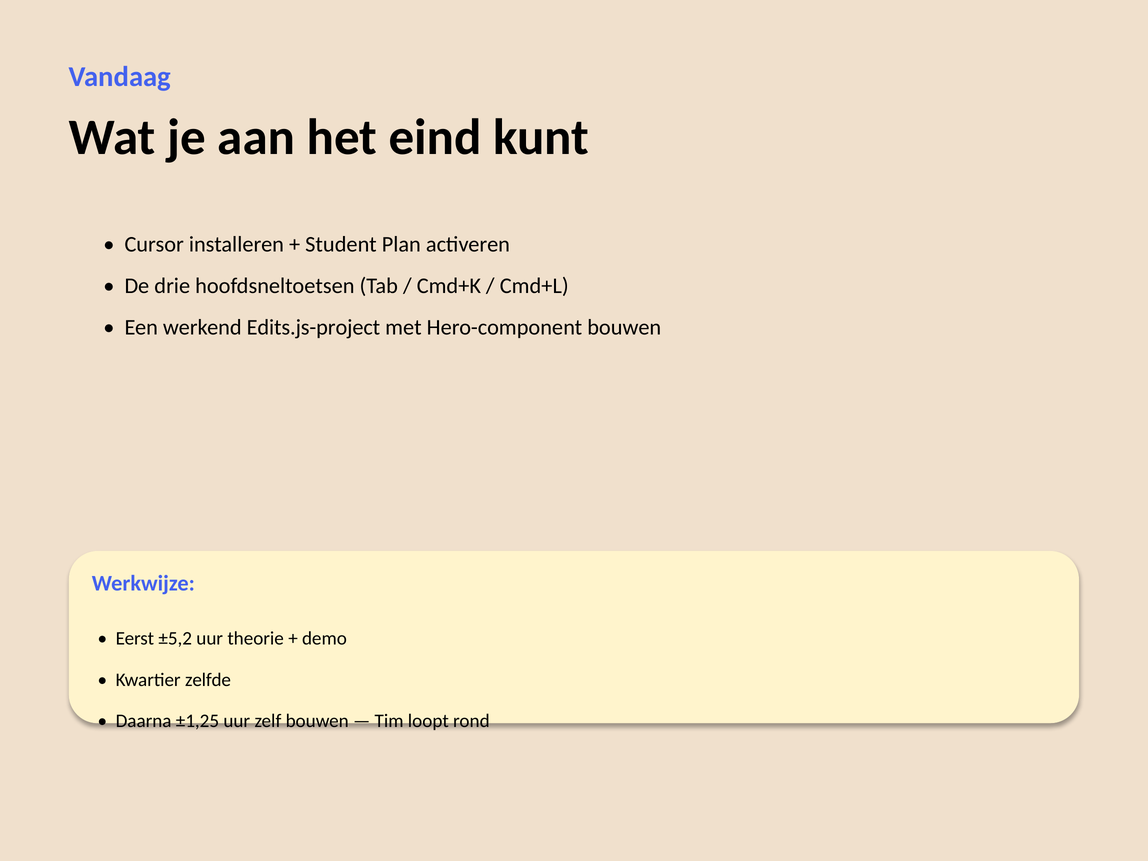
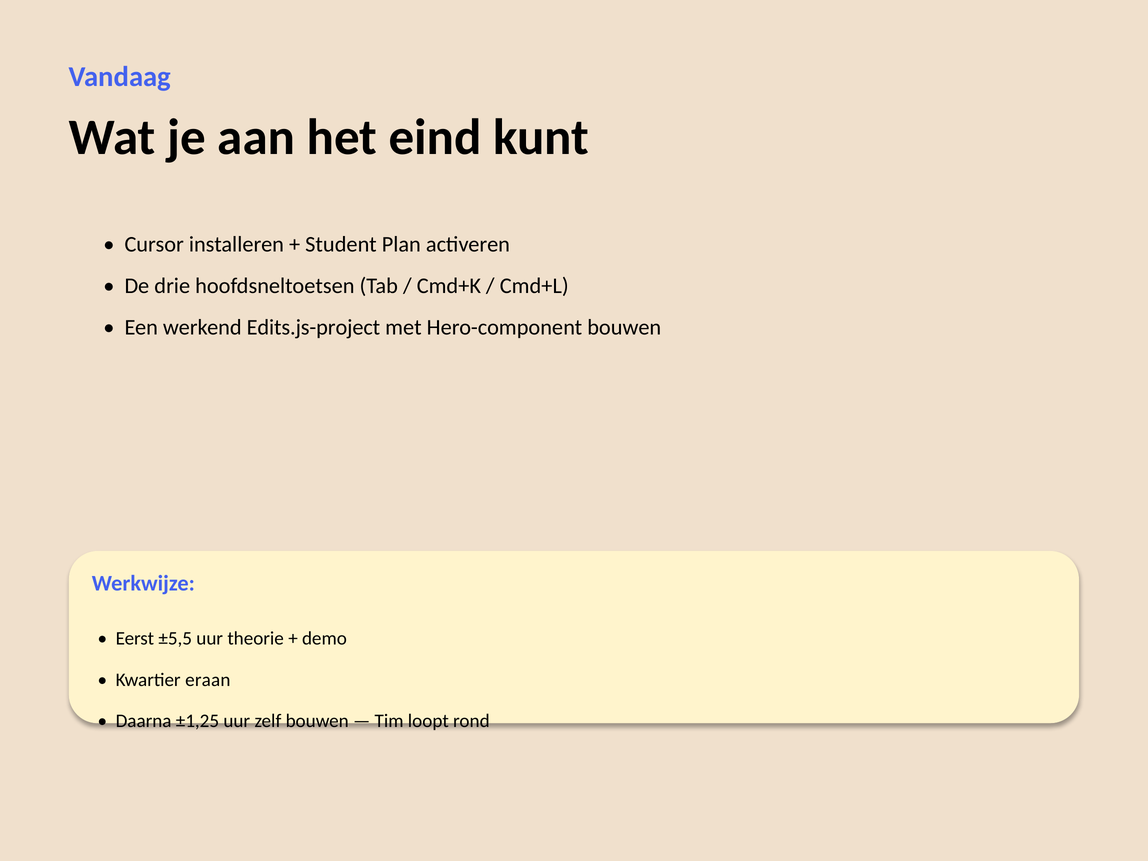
±5,2: ±5,2 -> ±5,5
zelfde: zelfde -> eraan
